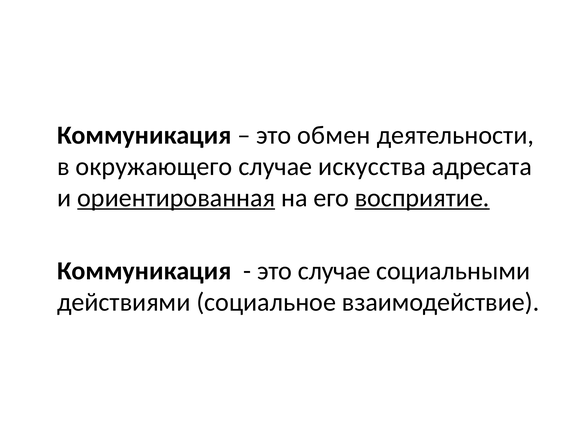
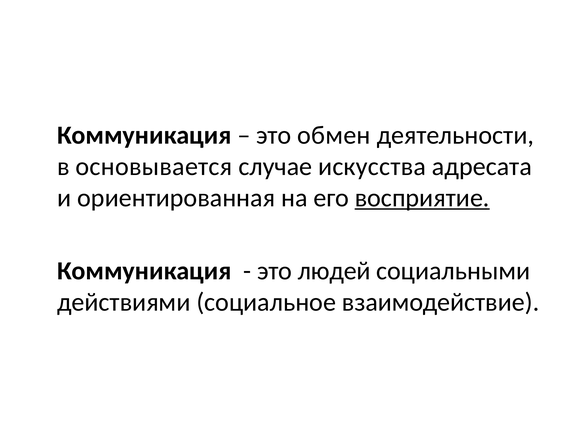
окружающего: окружающего -> основывается
ориентированная underline: present -> none
это случае: случае -> людей
